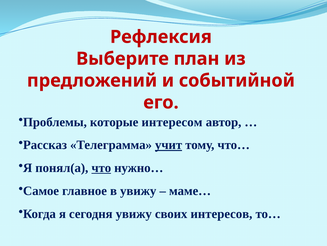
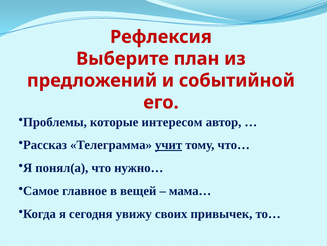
что underline: present -> none
в увижу: увижу -> вещей
маме…: маме… -> мама…
интересов: интересов -> привычек
